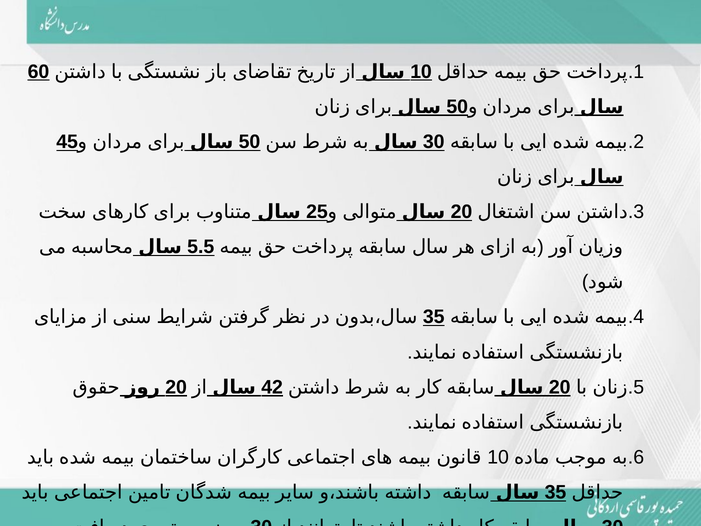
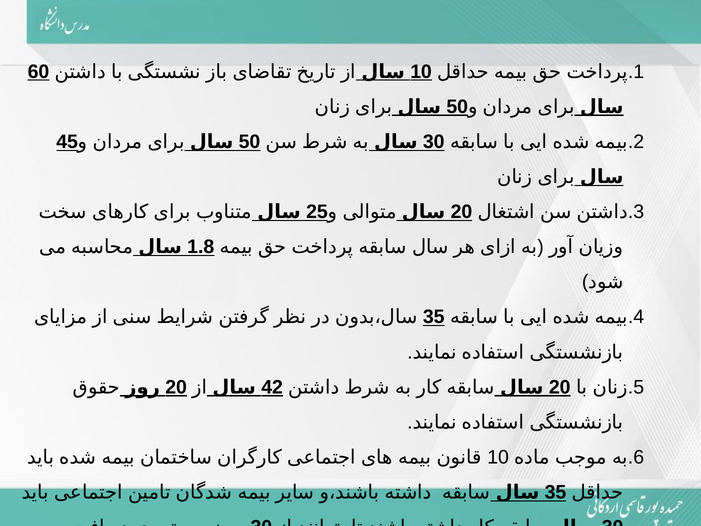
5.5: 5.5 -> 1.8
